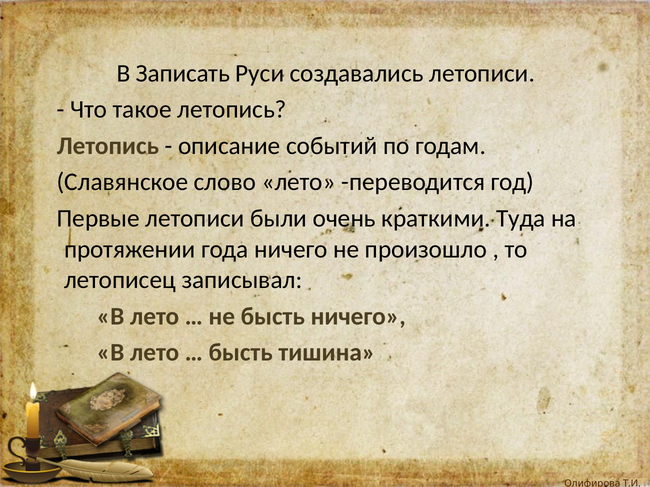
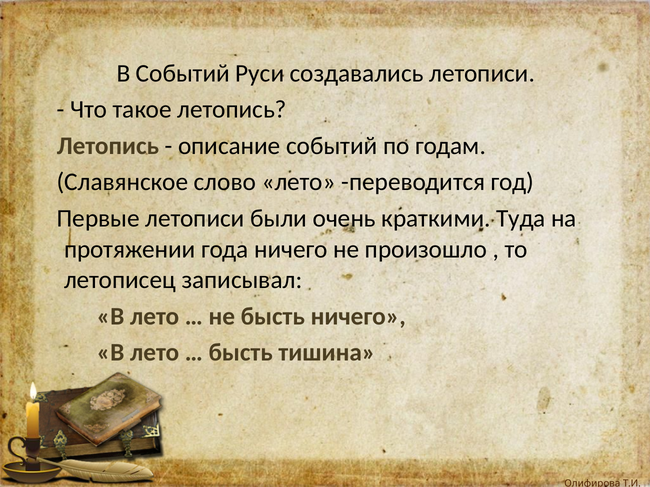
В Записать: Записать -> Событий
